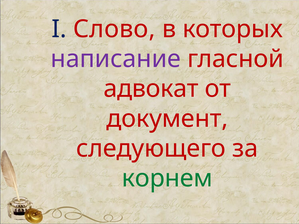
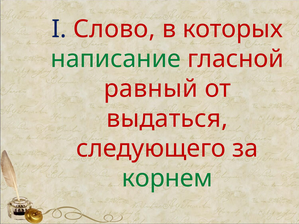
написание colour: purple -> green
адвокат: адвокат -> равный
документ: документ -> выдаться
